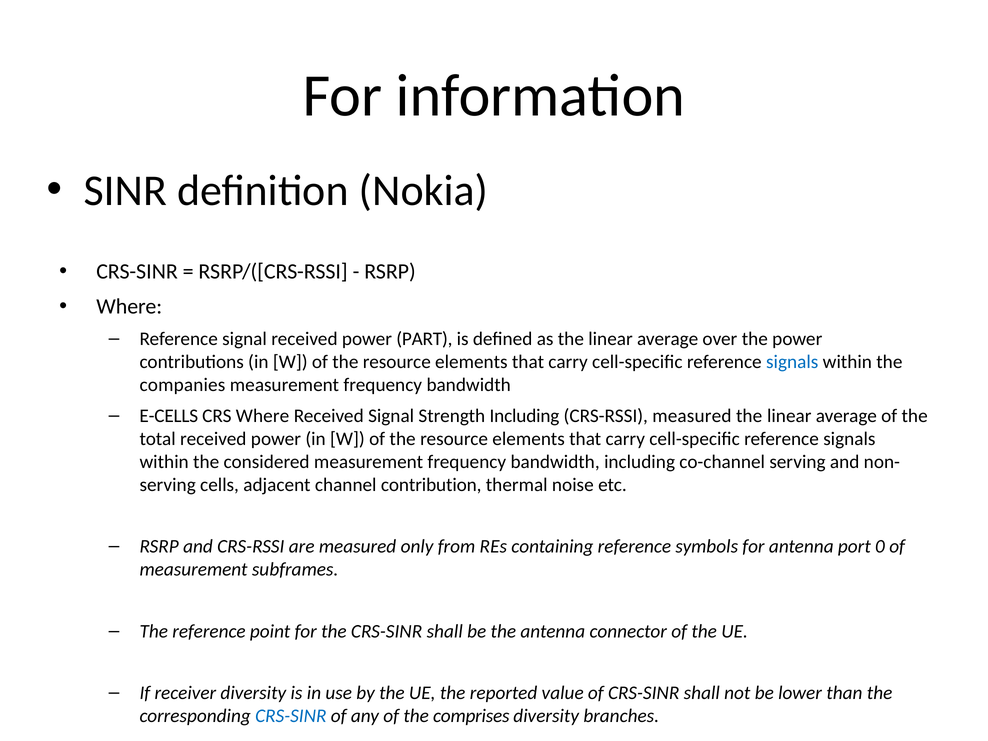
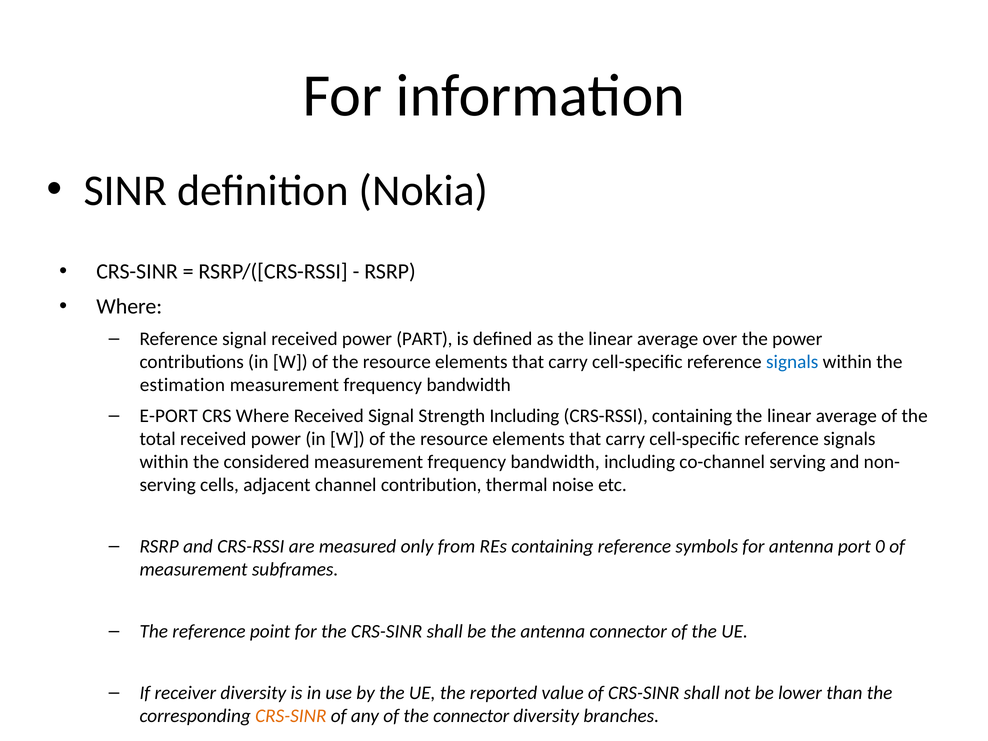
companies: companies -> estimation
E-CELLS: E-CELLS -> E-PORT
CRS-RSSI measured: measured -> containing
CRS-SINR at (291, 716) colour: blue -> orange
the comprises: comprises -> connector
